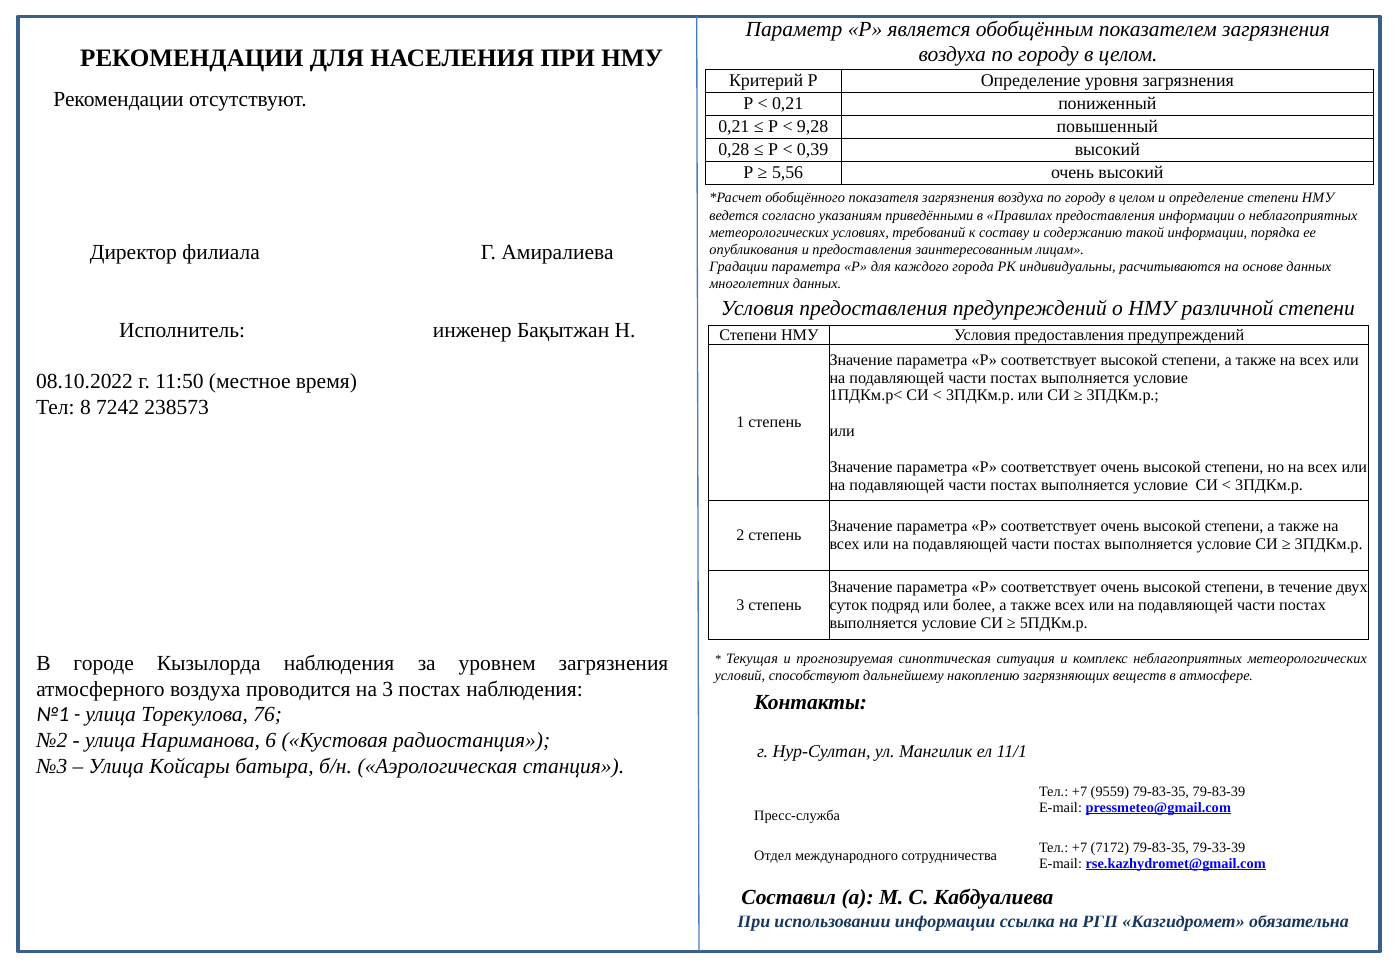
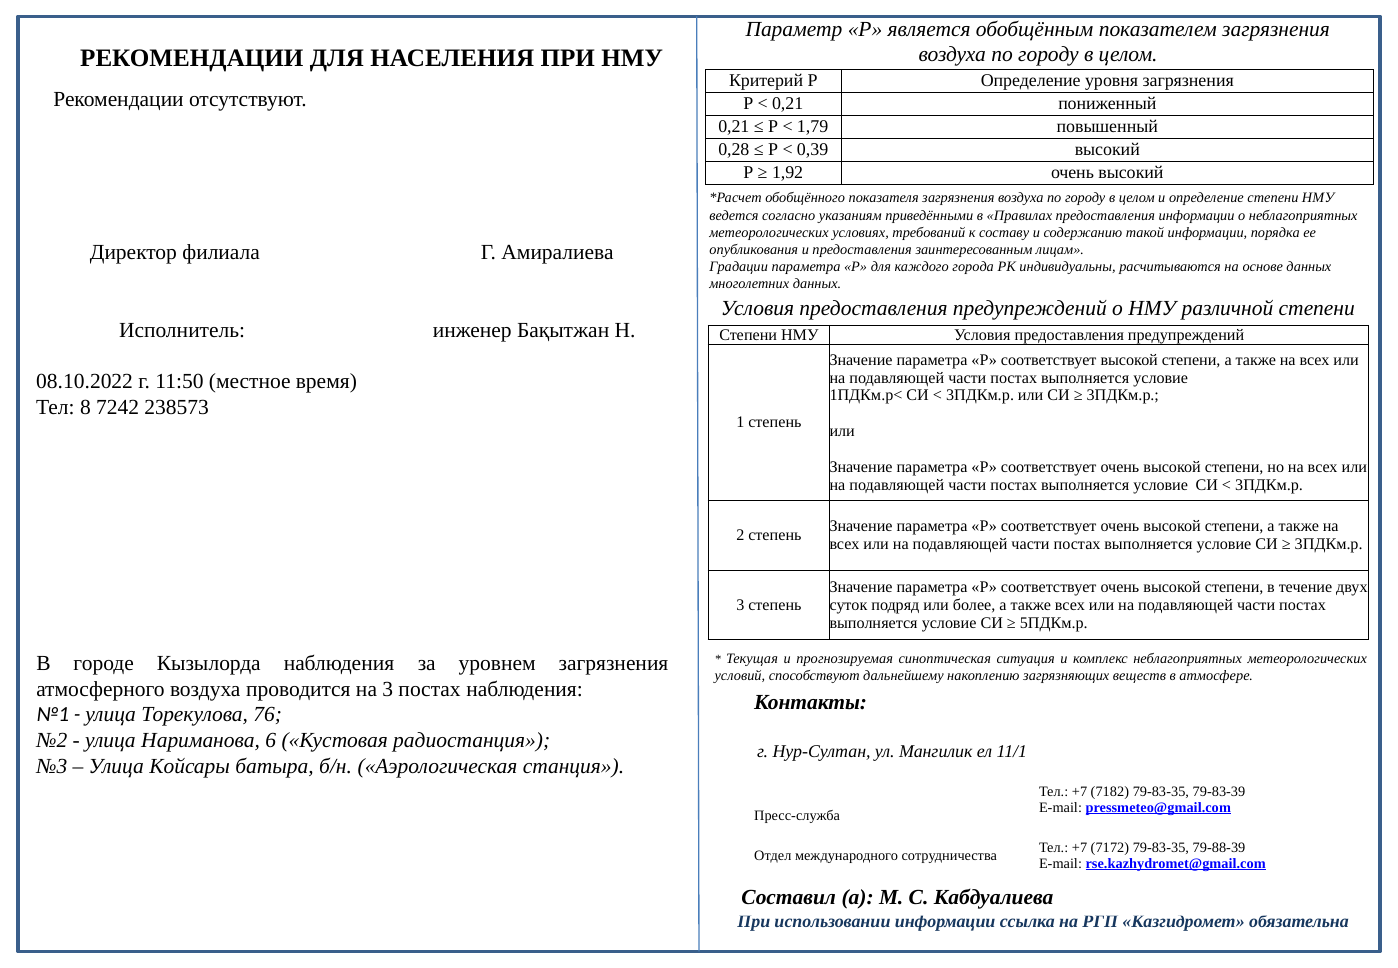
9,28: 9,28 -> 1,79
5,56: 5,56 -> 1,92
9559: 9559 -> 7182
79-33-39: 79-33-39 -> 79-88-39
